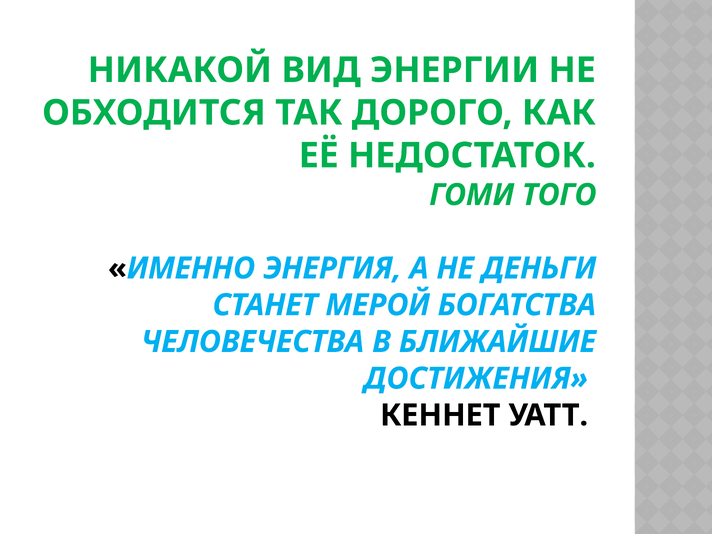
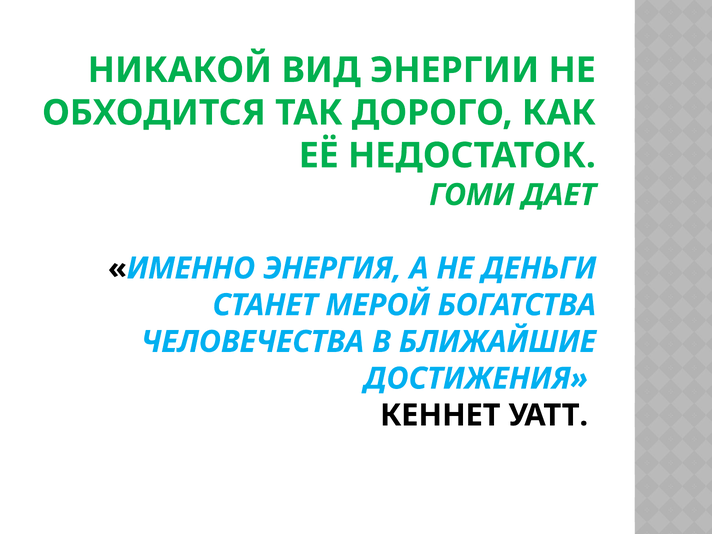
ТОГО: ТОГО -> ДАЕТ
